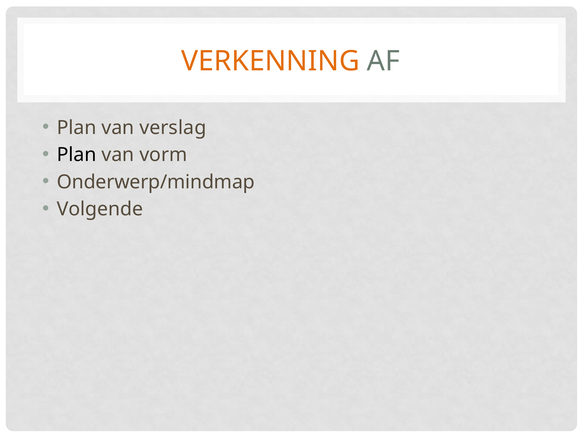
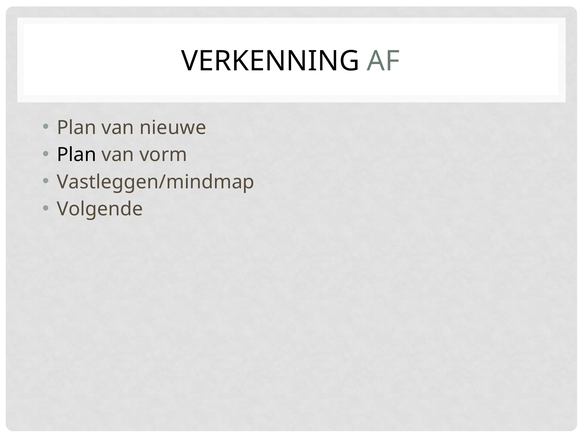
VERKENNING colour: orange -> black
verslag: verslag -> nieuwe
Onderwerp/mindmap: Onderwerp/mindmap -> Vastleggen/mindmap
